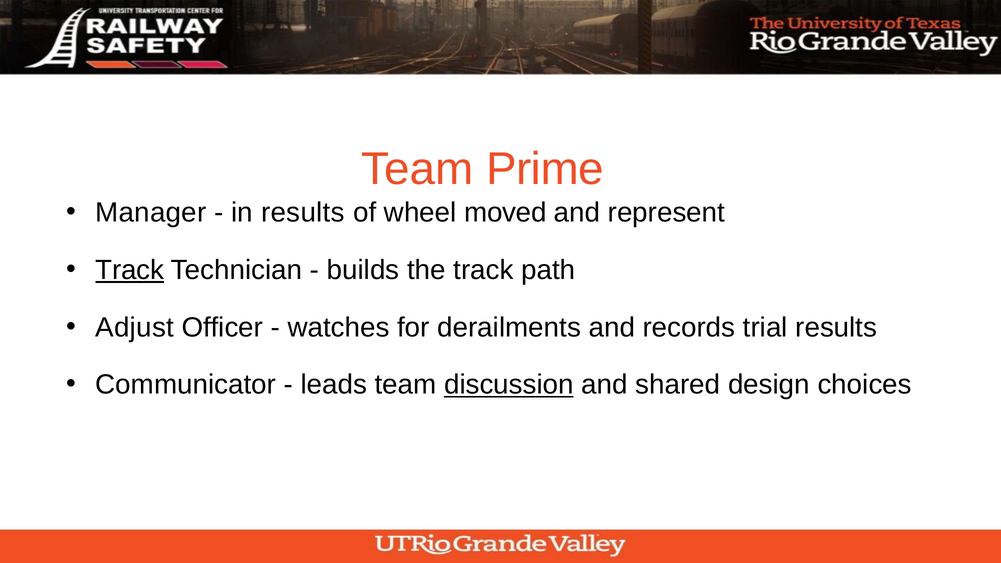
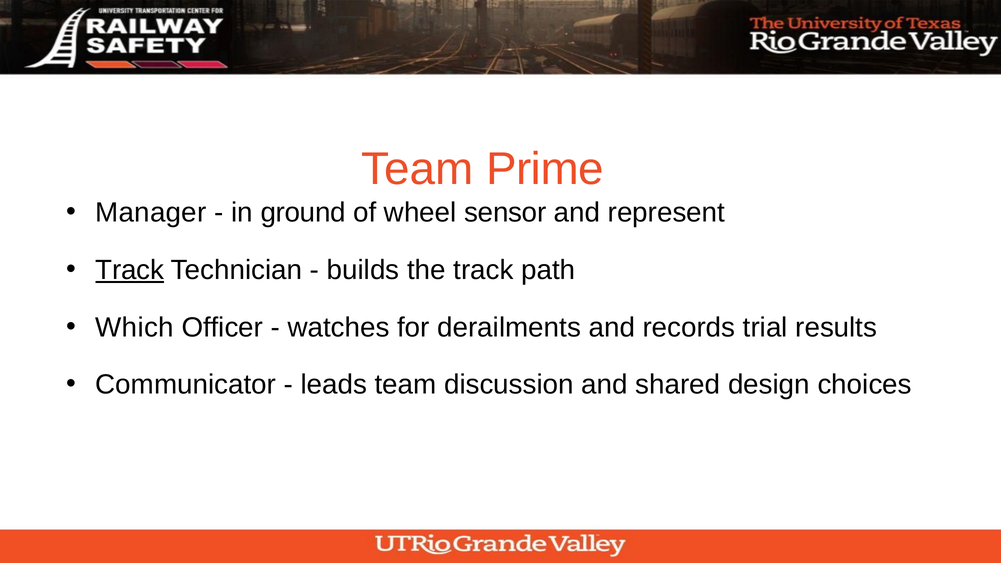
in results: results -> ground
moved: moved -> sensor
Adjust: Adjust -> Which
discussion underline: present -> none
